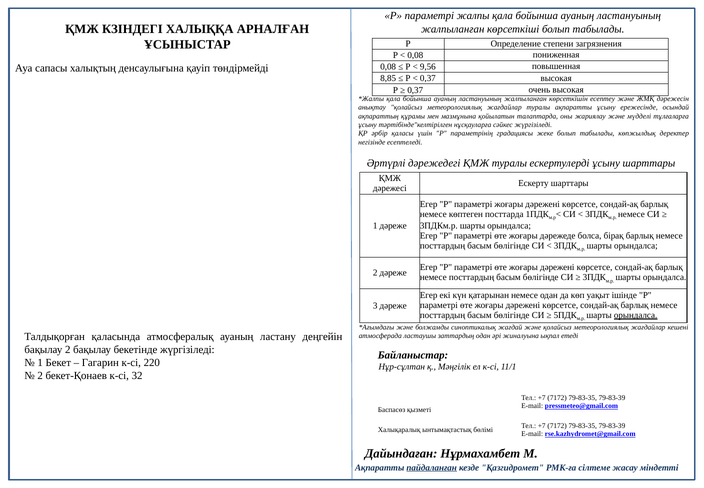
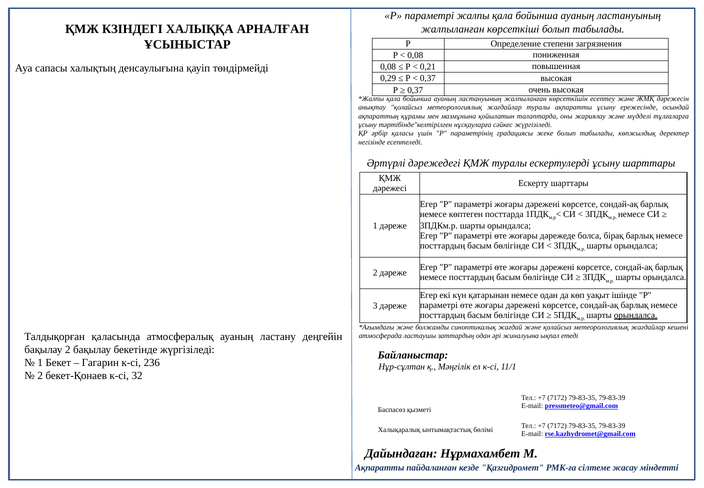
9,56: 9,56 -> 0,21
8,85: 8,85 -> 0,29
220: 220 -> 236
пайдаланған underline: present -> none
